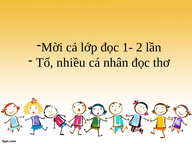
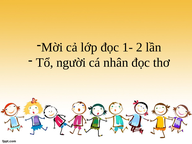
nhiều: nhiều -> người
